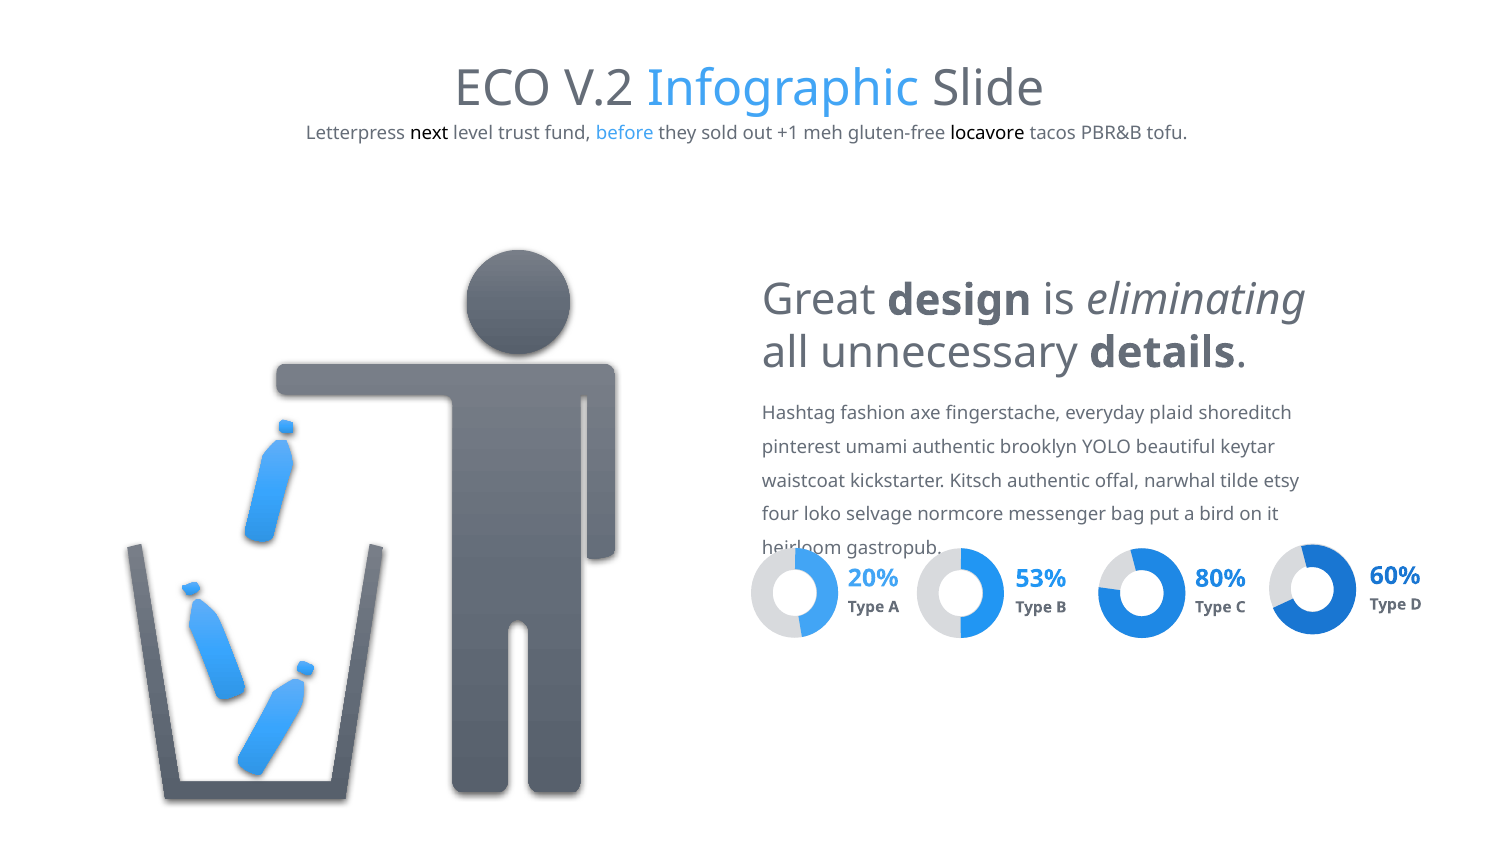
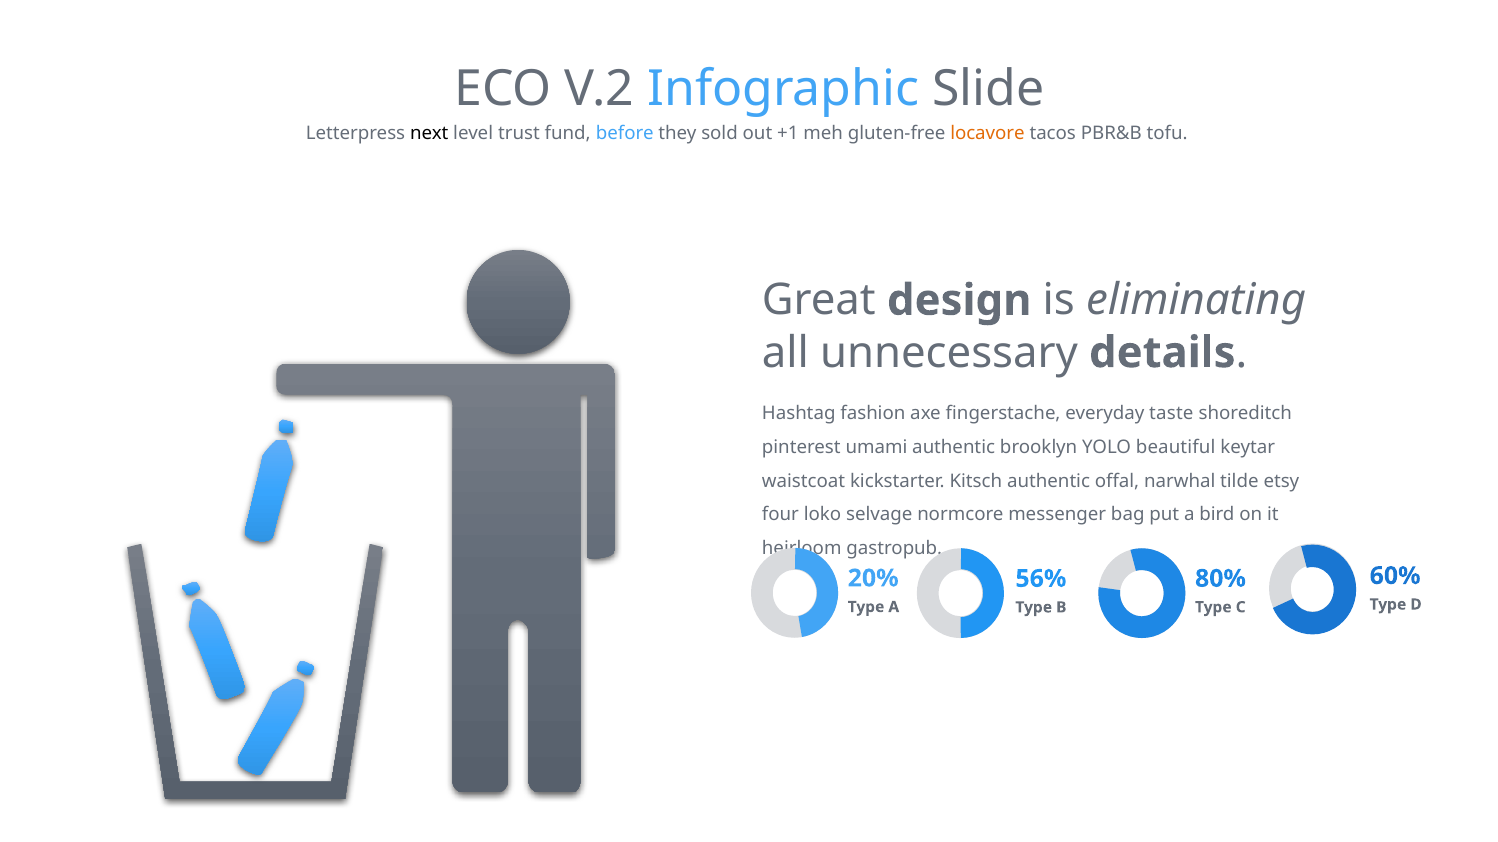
locavore colour: black -> orange
plaid: plaid -> taste
53%: 53% -> 56%
